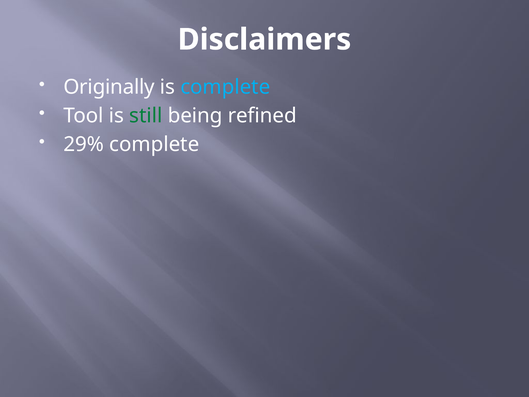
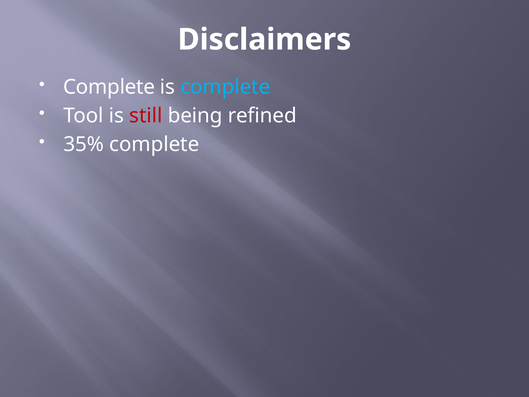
Originally at (109, 87): Originally -> Complete
still colour: green -> red
29%: 29% -> 35%
